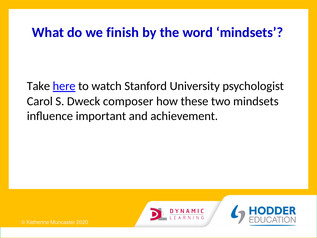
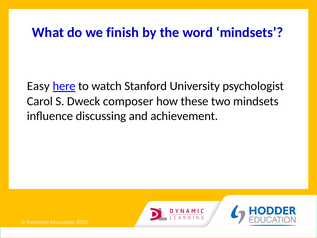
Take: Take -> Easy
important: important -> discussing
